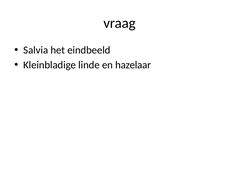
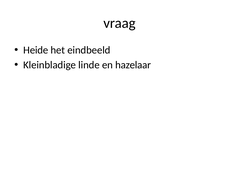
Salvia: Salvia -> Heide
